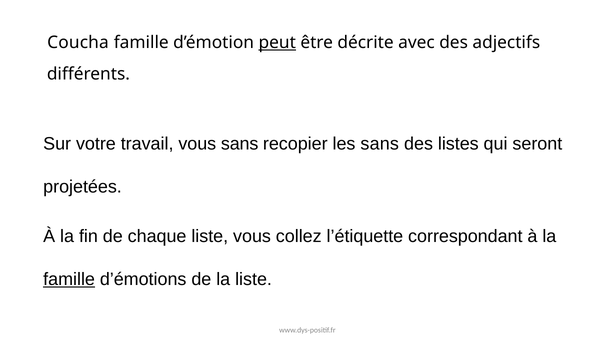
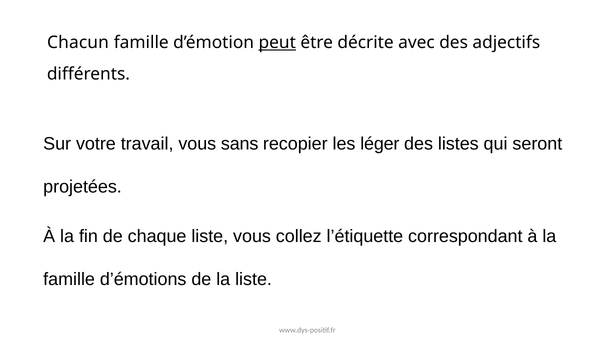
Coucha: Coucha -> Chacun
les sans: sans -> léger
famille at (69, 279) underline: present -> none
